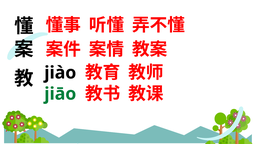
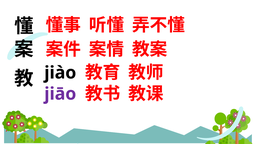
jiāo at (60, 94) colour: green -> purple
